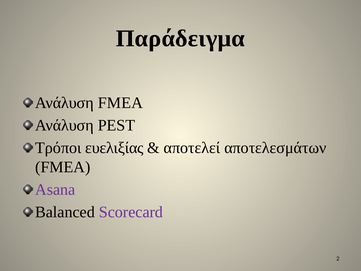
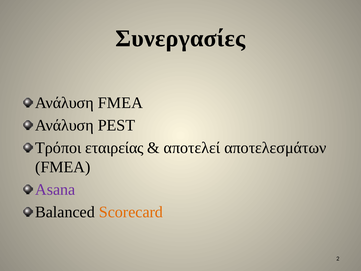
Παράδειγμα: Παράδειγμα -> Συνεργασίες
ευελιξίας: ευελιξίας -> εταιρείας
Scorecard colour: purple -> orange
